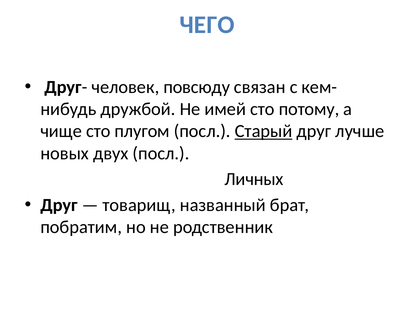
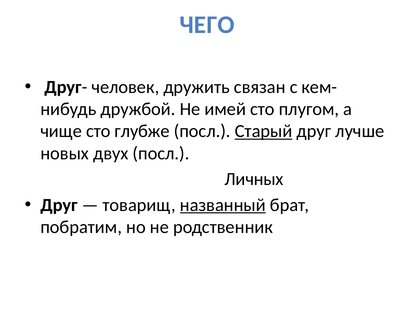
повсюду: повсюду -> дружить
потому: потому -> плугом
плугом: плугом -> глубже
названный underline: none -> present
